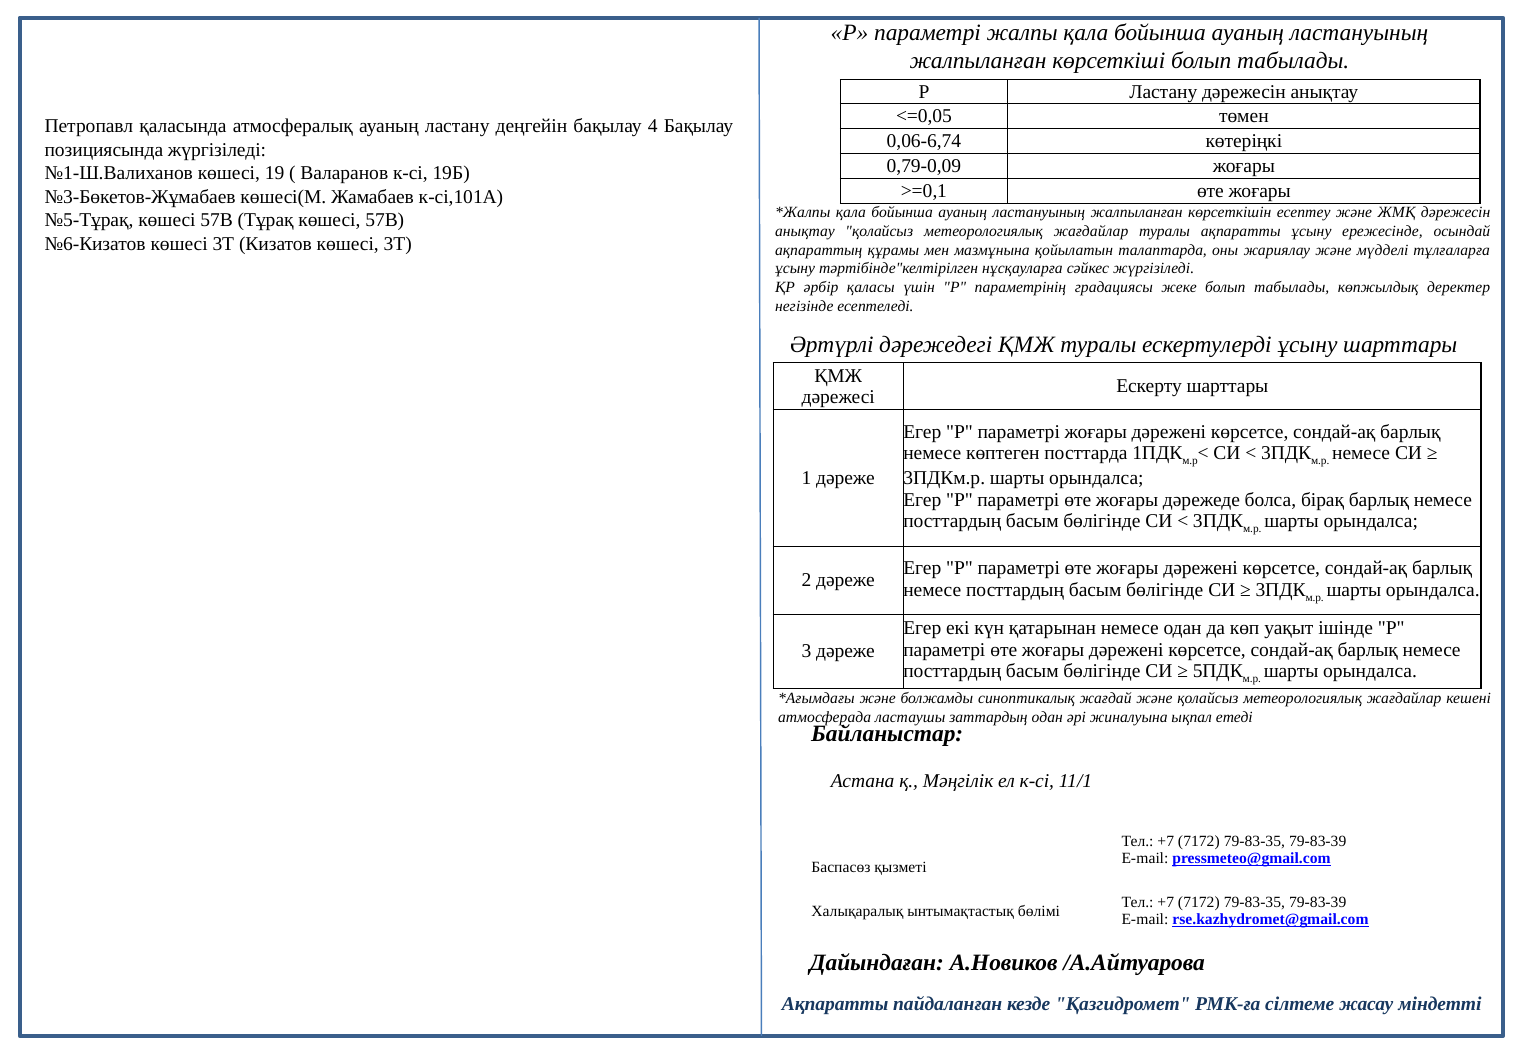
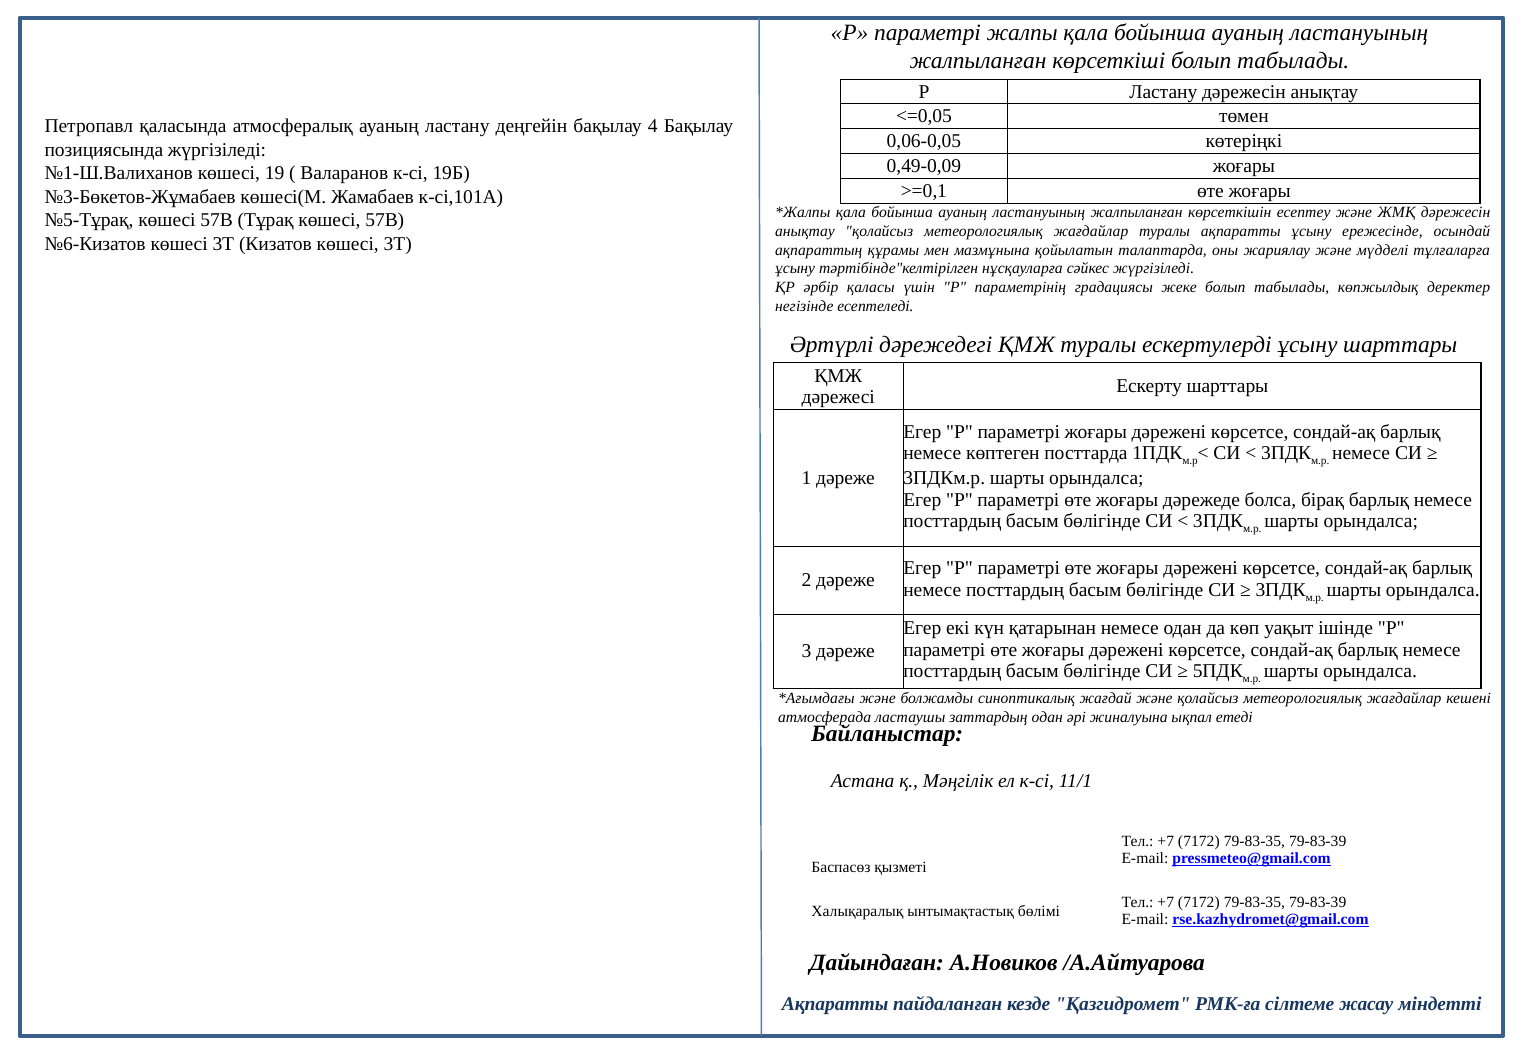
0,06-6,74: 0,06-6,74 -> 0,06-0,05
0,79-0,09: 0,79-0,09 -> 0,49-0,09
